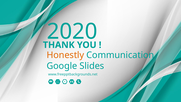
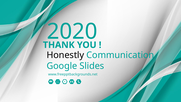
Honestly colour: orange -> black
